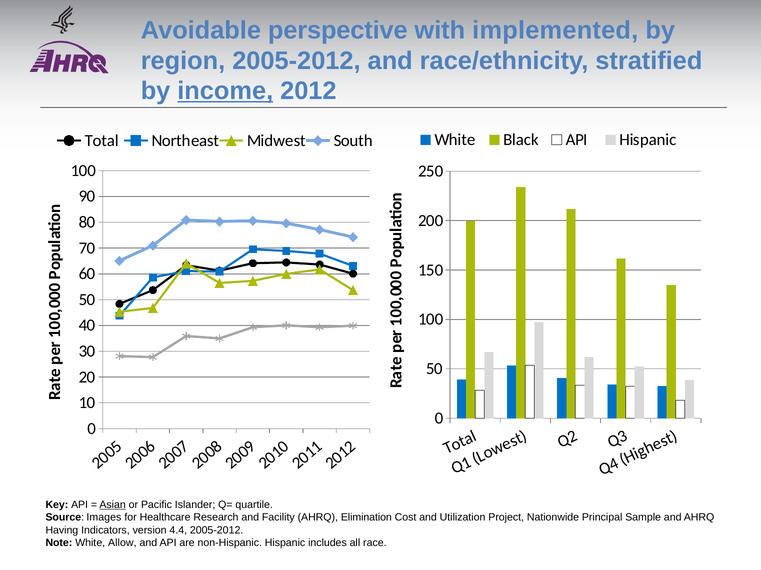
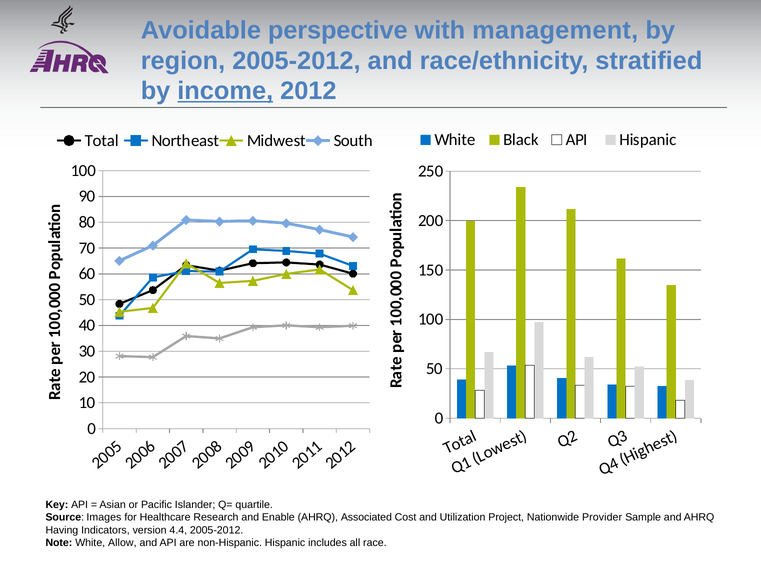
implemented: implemented -> management
Asian underline: present -> none
Facility: Facility -> Enable
Elimination: Elimination -> Associated
Principal: Principal -> Provider
